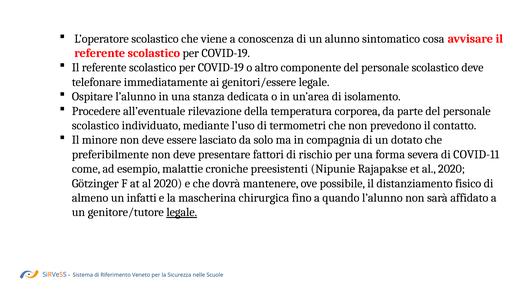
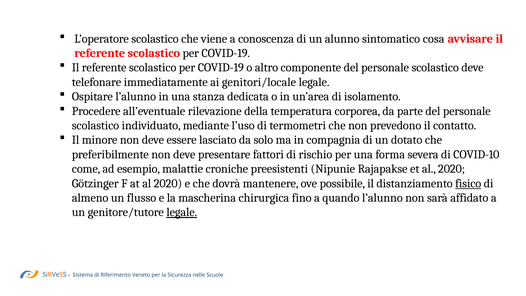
genitori/essere: genitori/essere -> genitori/locale
COVID-11: COVID-11 -> COVID-10
fisico underline: none -> present
infatti: infatti -> flusso
